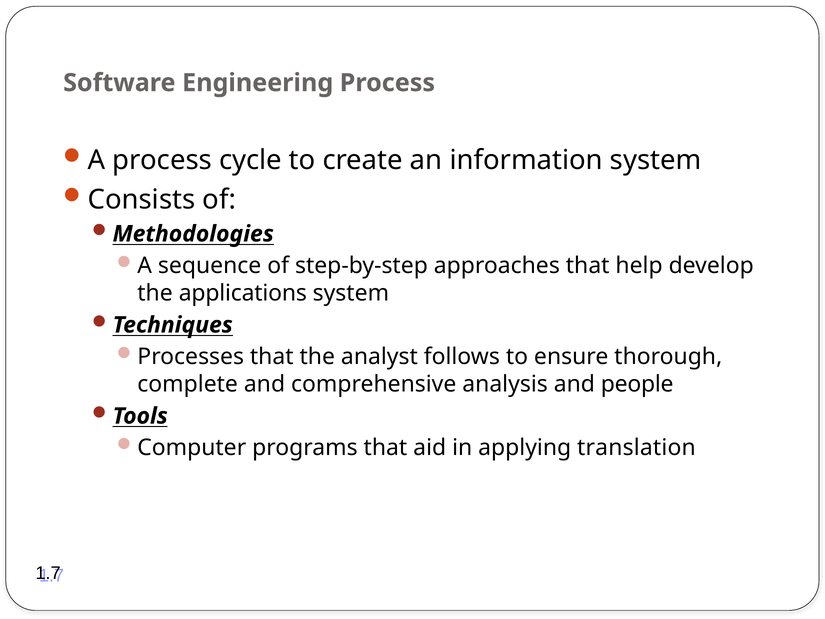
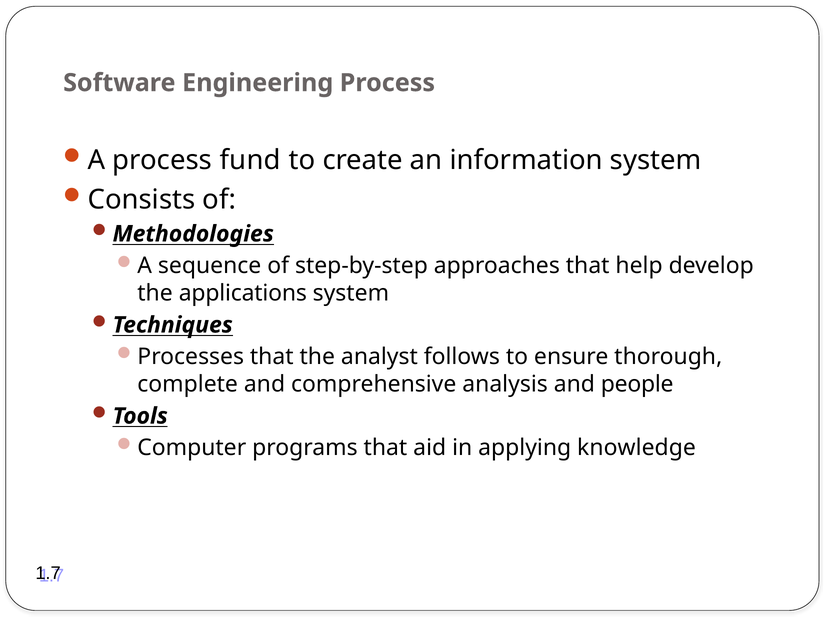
cycle: cycle -> fund
translation: translation -> knowledge
